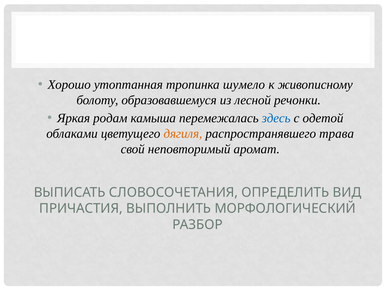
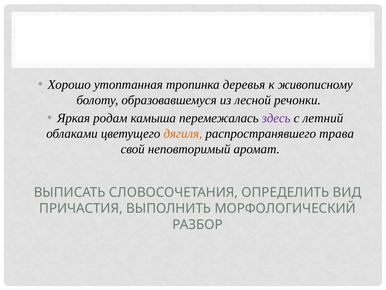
шумело: шумело -> деревья
здесь colour: blue -> purple
одетой: одетой -> летний
